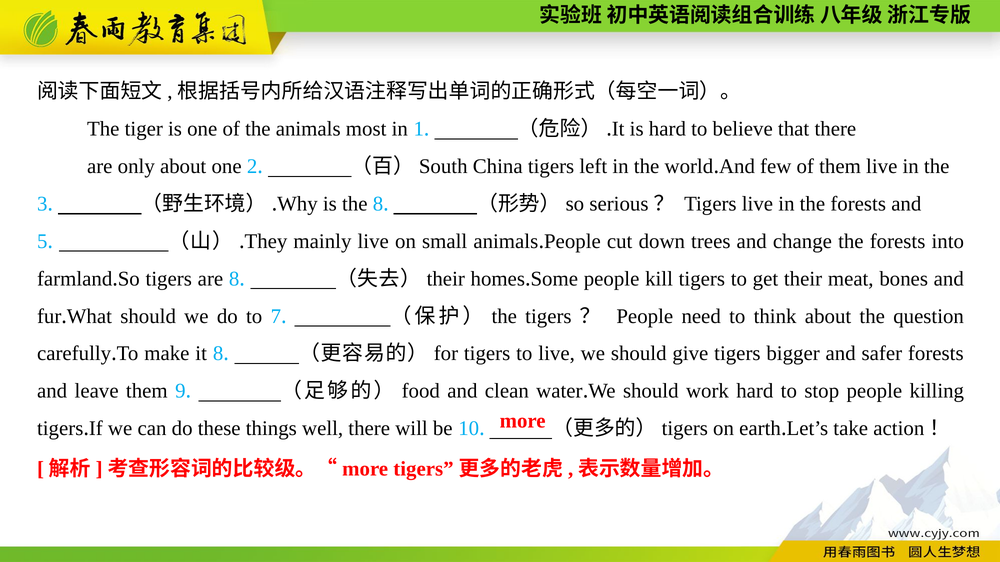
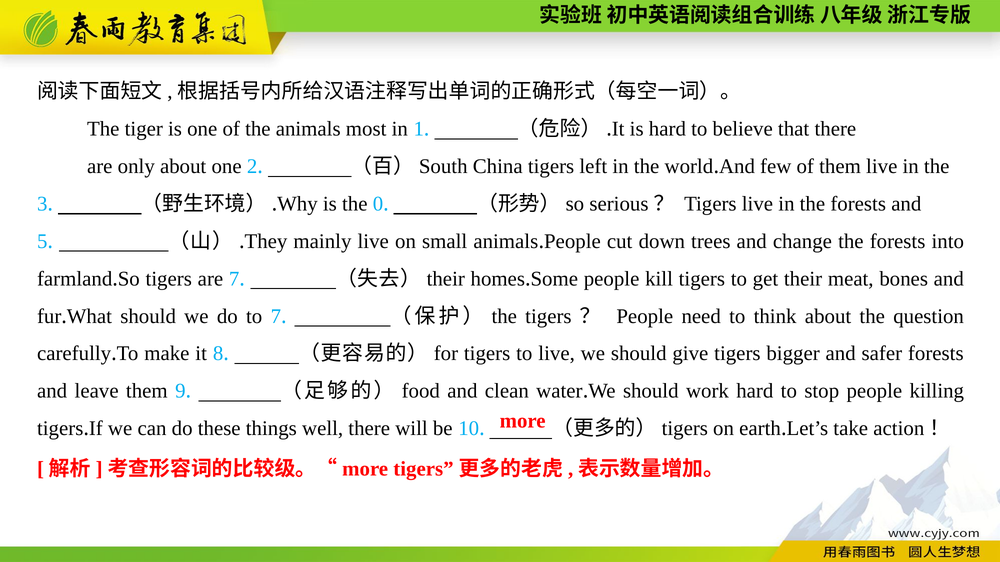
the 8: 8 -> 0
are 8: 8 -> 7
